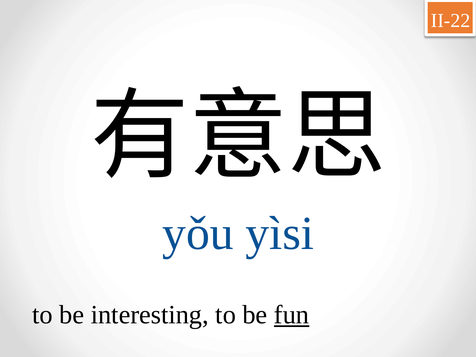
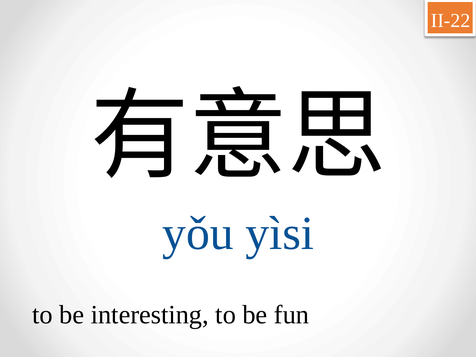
fun underline: present -> none
